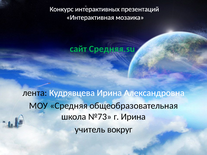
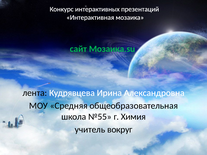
Средняя.su: Средняя.su -> Мозаика.su
№73: №73 -> №55
г Ирина: Ирина -> Химия
